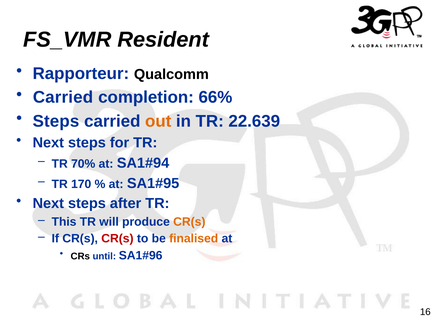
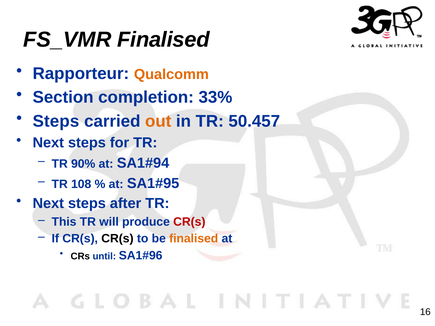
FS_VMR Resident: Resident -> Finalised
Qualcomm colour: black -> orange
Carried at (63, 97): Carried -> Section
66%: 66% -> 33%
22.639: 22.639 -> 50.457
70%: 70% -> 90%
170: 170 -> 108
CR(s at (189, 222) colour: orange -> red
CR(s at (117, 239) colour: red -> black
